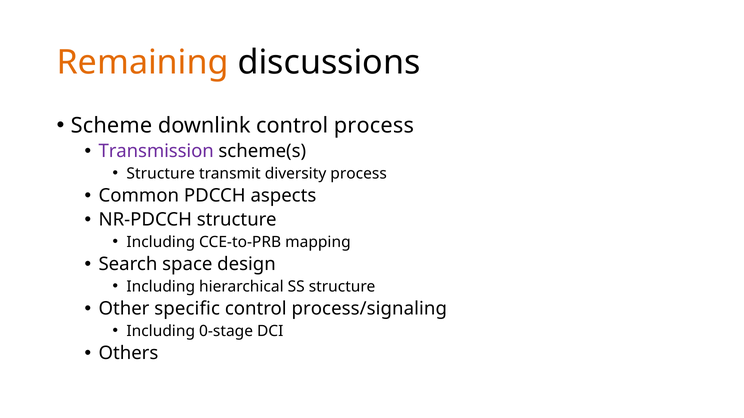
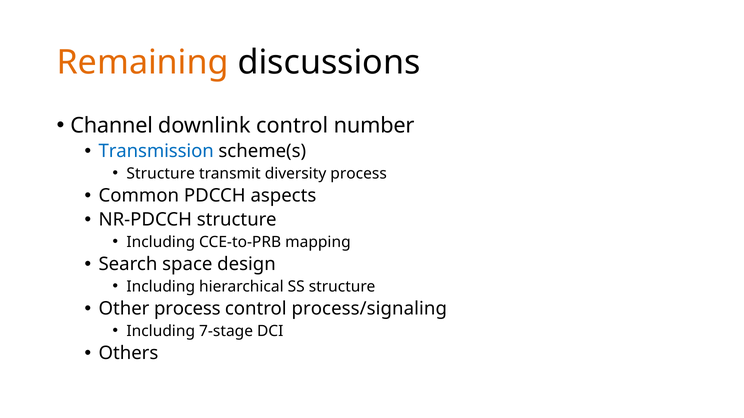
Scheme: Scheme -> Channel
control process: process -> number
Transmission colour: purple -> blue
Other specific: specific -> process
0-stage: 0-stage -> 7-stage
